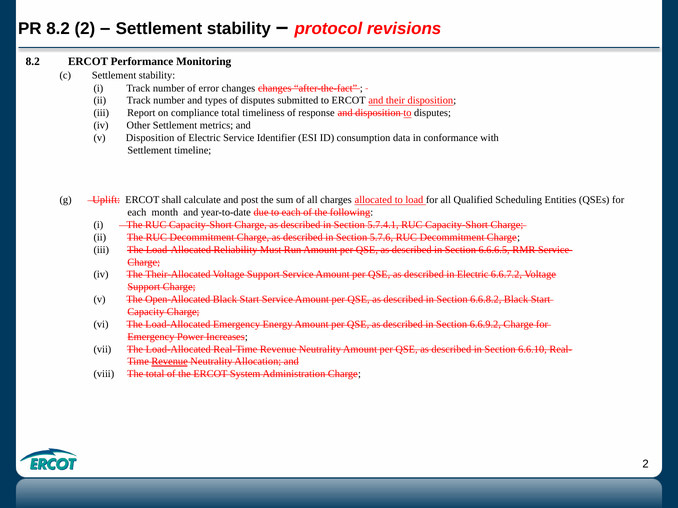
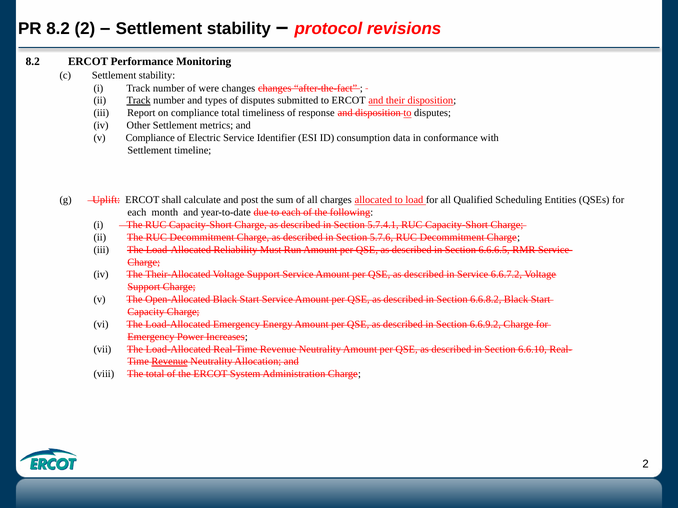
error: error -> were
Track at (139, 101) underline: none -> present
v Disposition: Disposition -> Compliance
in Electric: Electric -> Service
